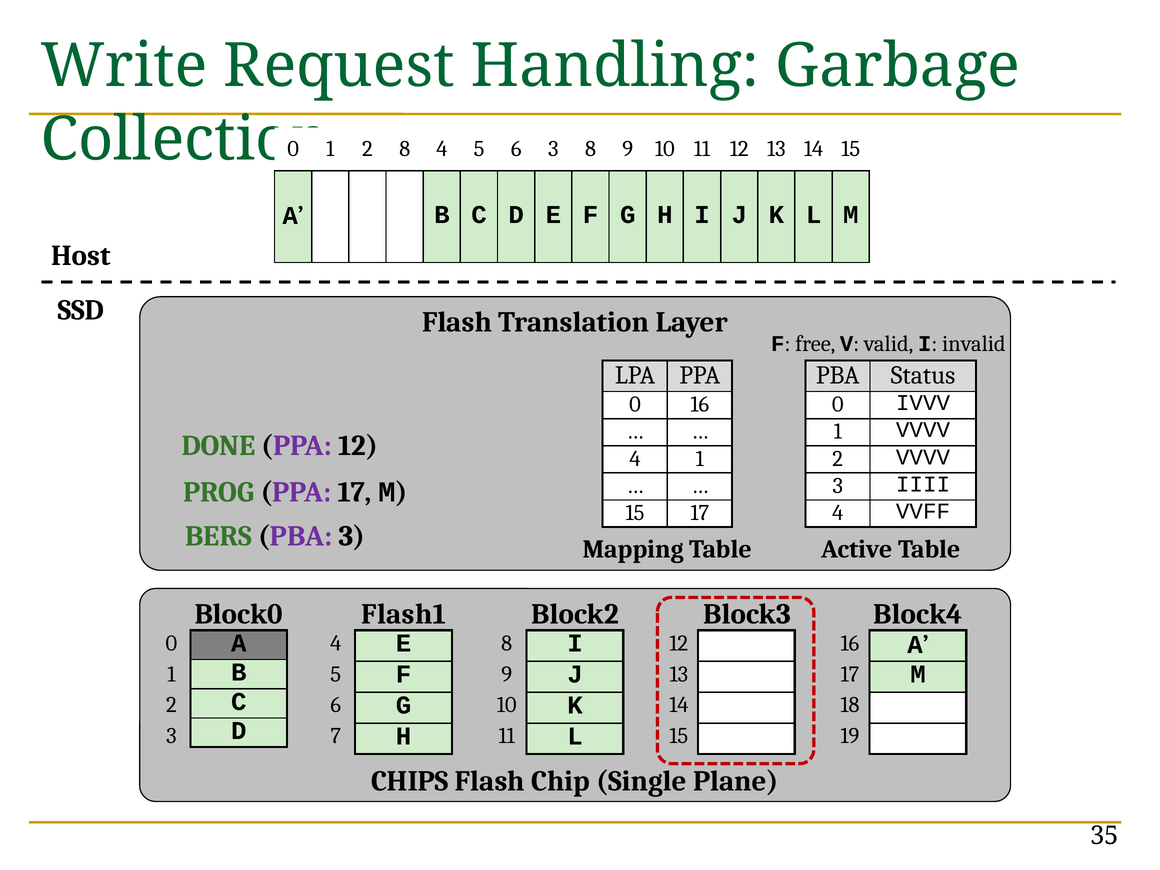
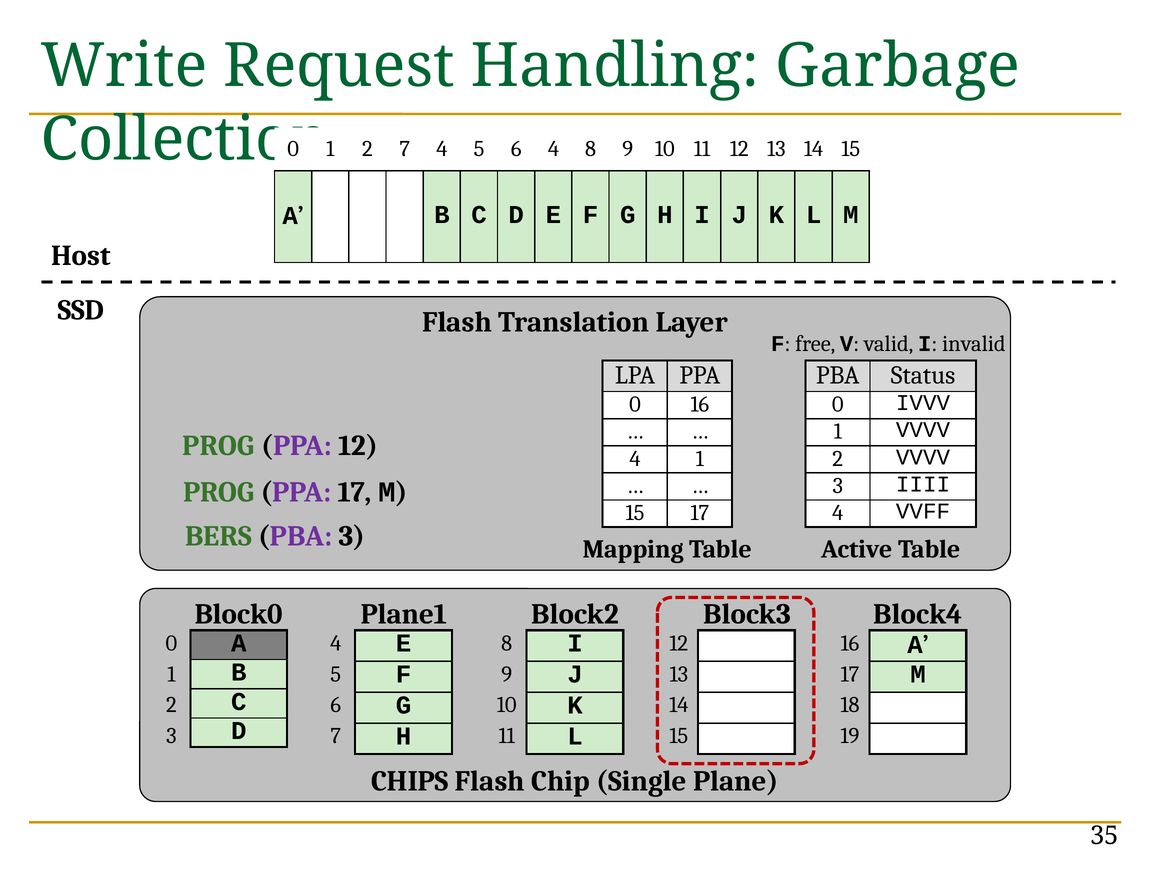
2 8: 8 -> 7
6 3: 3 -> 4
DONE at (219, 446): DONE -> PROG
Flash1: Flash1 -> Plane1
